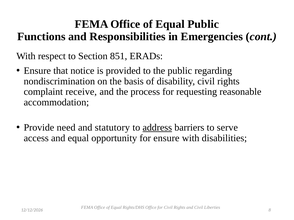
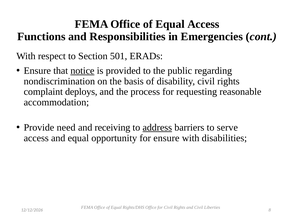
Equal Public: Public -> Access
851: 851 -> 501
notice underline: none -> present
receive: receive -> deploys
statutory: statutory -> receiving
